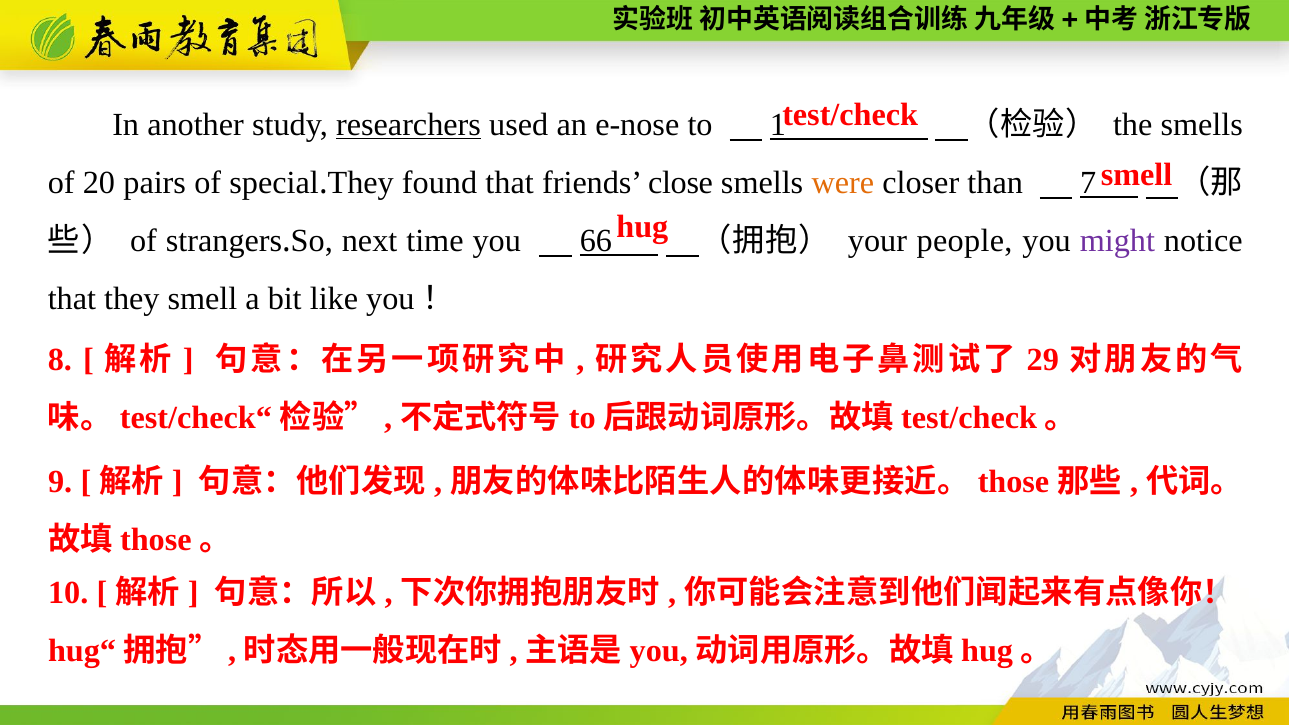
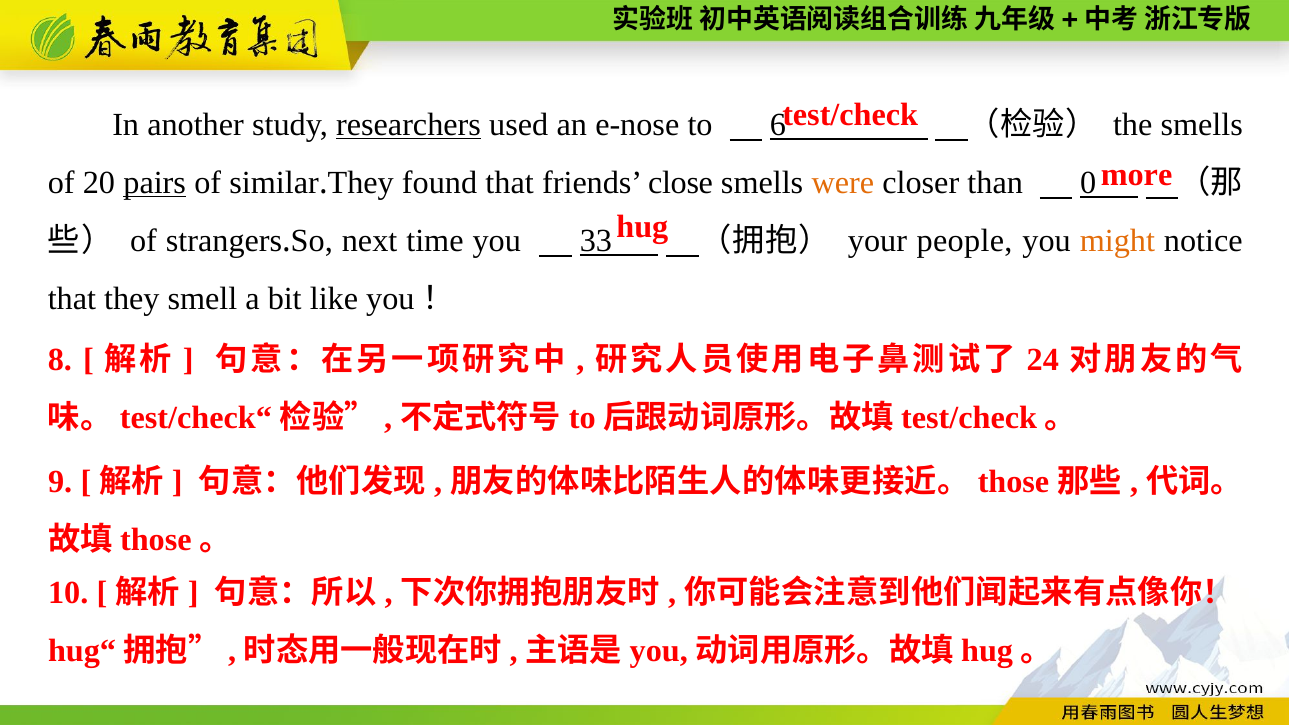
1: 1 -> 6
smell at (1137, 175): smell -> more
pairs underline: none -> present
special: special -> similar
7: 7 -> 0
66: 66 -> 33
might colour: purple -> orange
29: 29 -> 24
